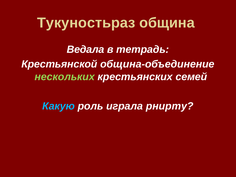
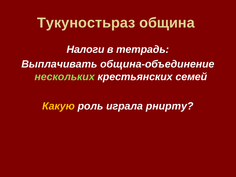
Ведала: Ведала -> Налоги
Крестьянской: Крестьянской -> Выплачивать
Какую colour: light blue -> yellow
